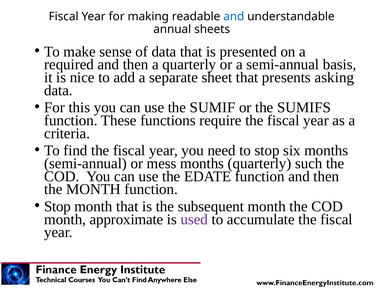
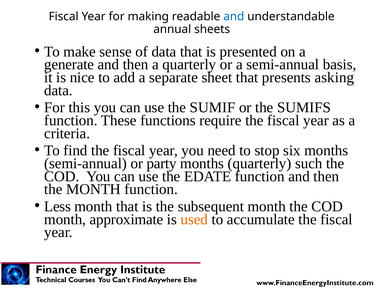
required: required -> generate
mess: mess -> party
Stop at (57, 206): Stop -> Less
used colour: purple -> orange
